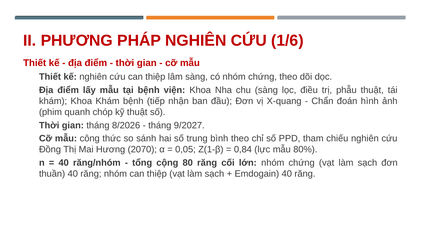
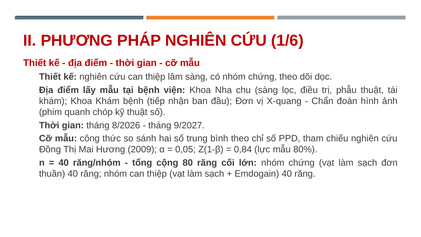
2070: 2070 -> 2009
